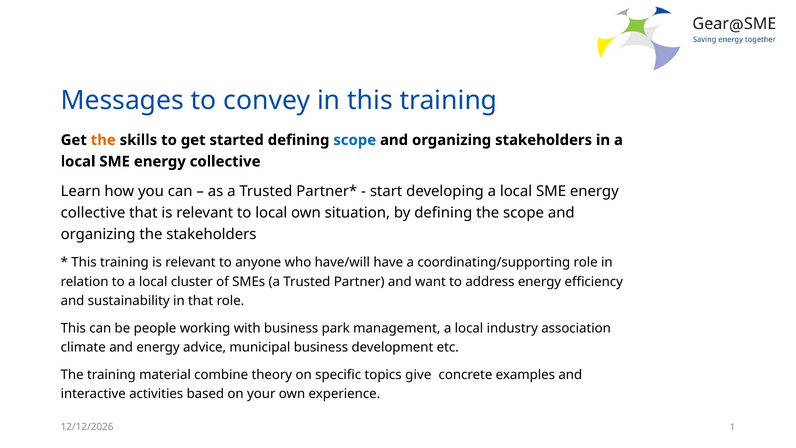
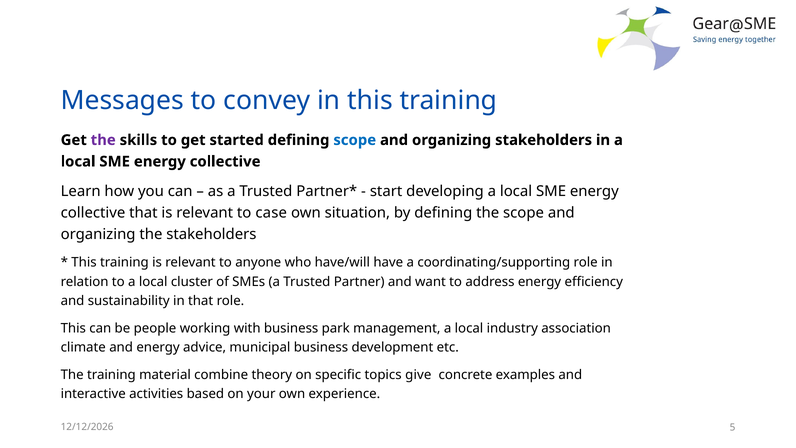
the at (103, 140) colour: orange -> purple
to local: local -> case
1: 1 -> 5
